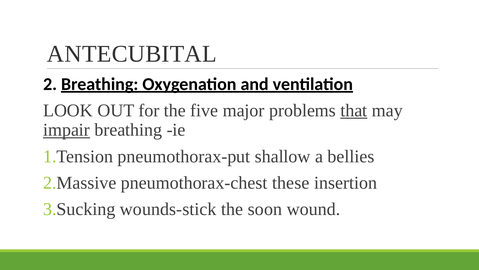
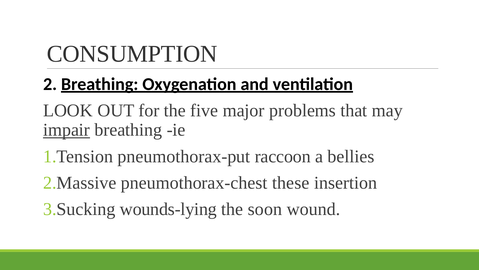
ANTECUBITAL: ANTECUBITAL -> CONSUMPTION
that underline: present -> none
shallow: shallow -> raccoon
wounds-stick: wounds-stick -> wounds-lying
